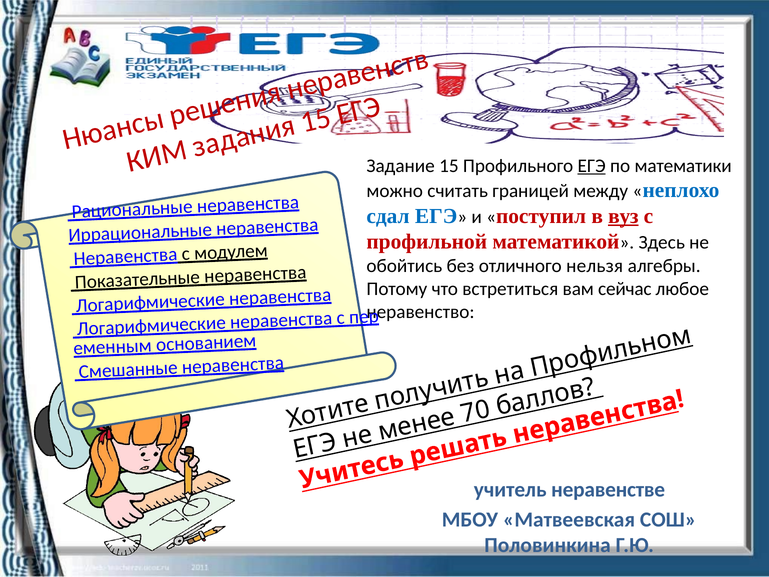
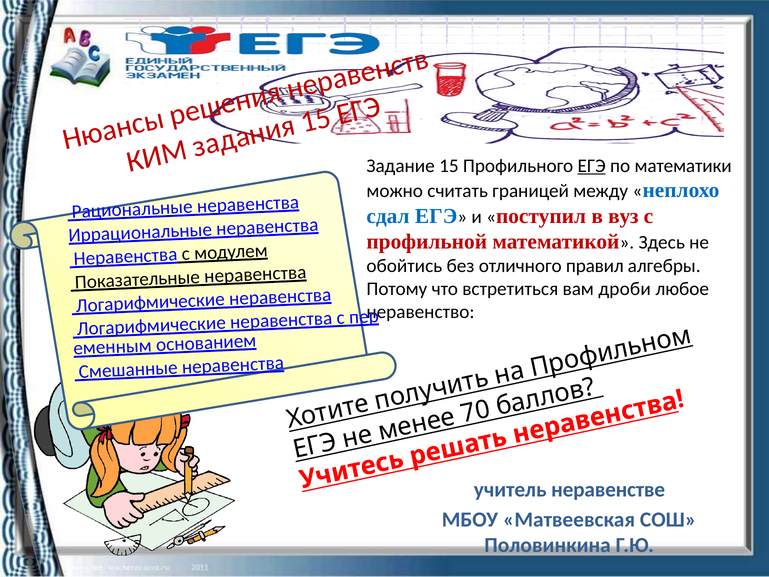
вуз underline: present -> none
нельзя: нельзя -> правил
сейчас: сейчас -> дроби
